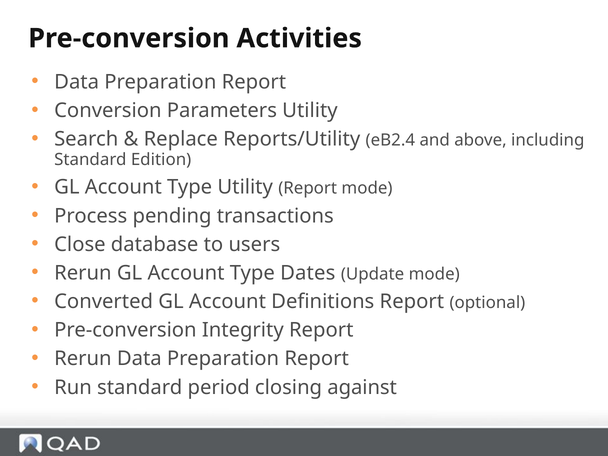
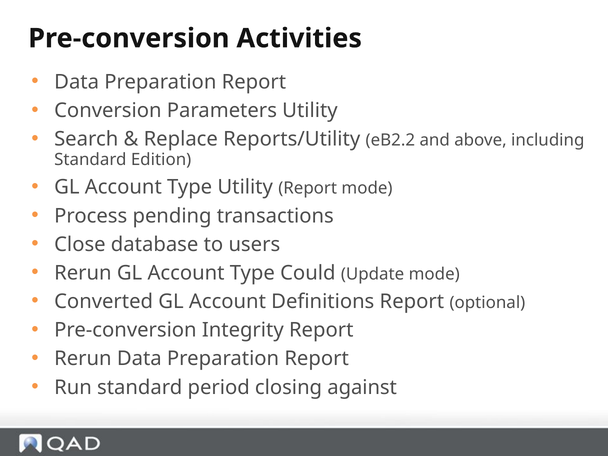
eB2.4: eB2.4 -> eB2.2
Dates: Dates -> Could
